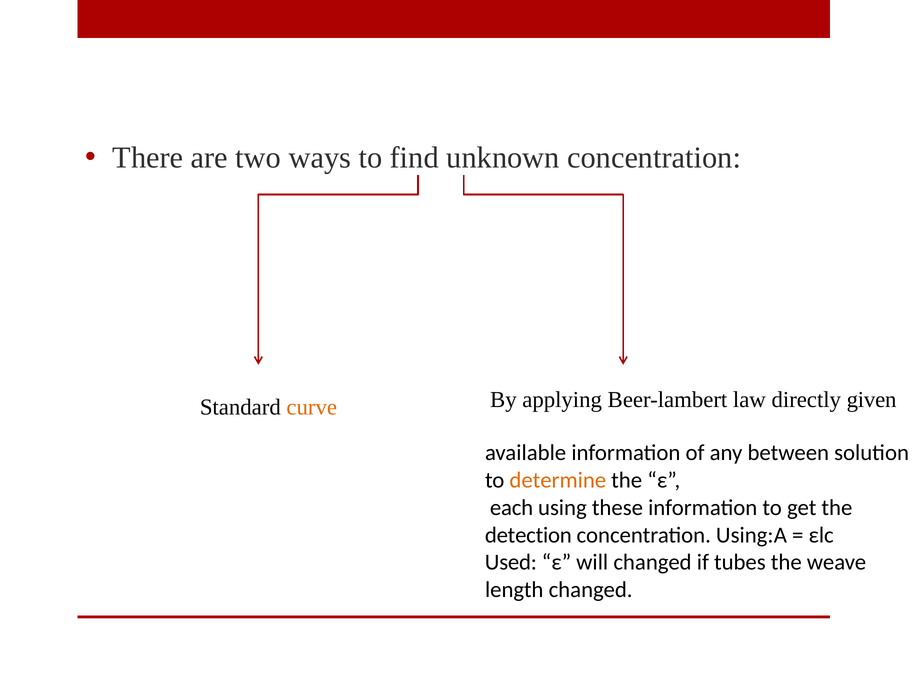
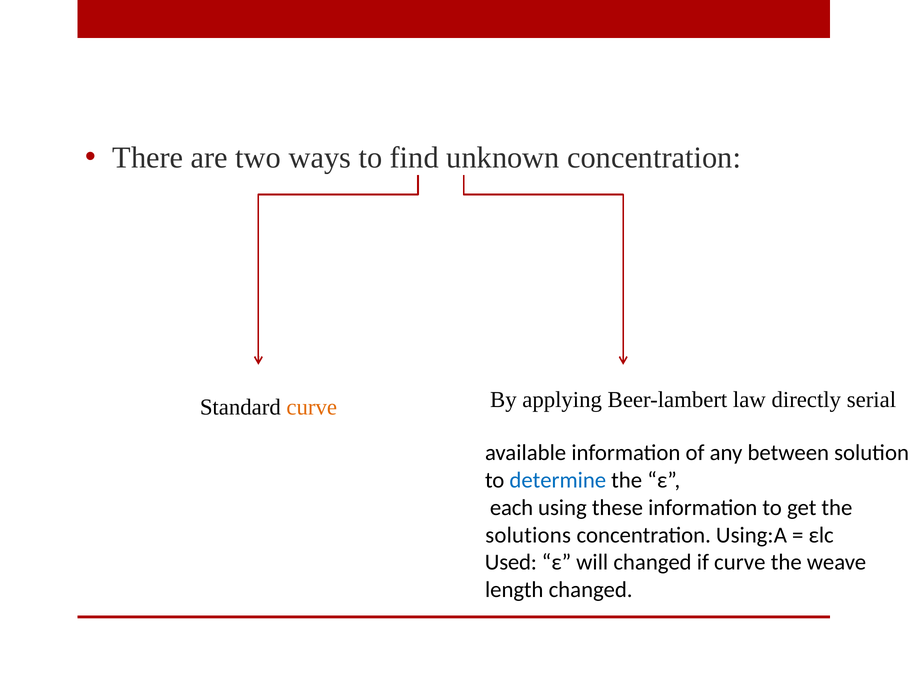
given: given -> serial
determine colour: orange -> blue
detection: detection -> solutions
if tubes: tubes -> curve
